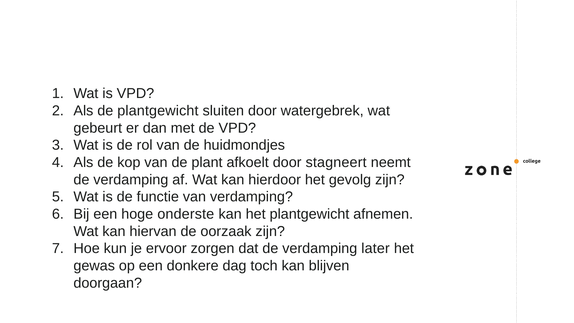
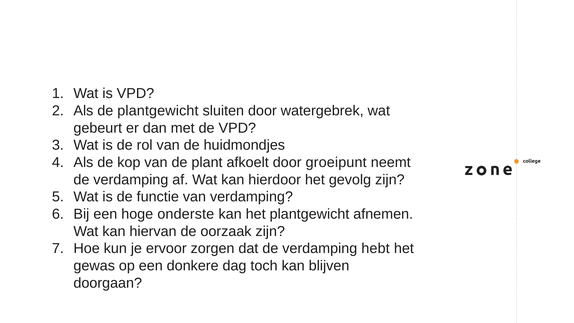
stagneert: stagneert -> groeipunt
later: later -> hebt
